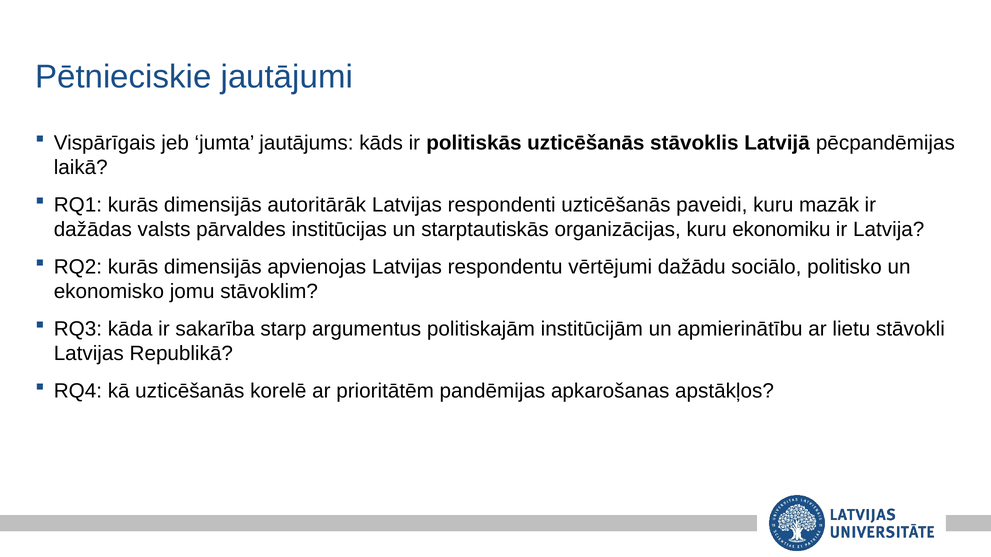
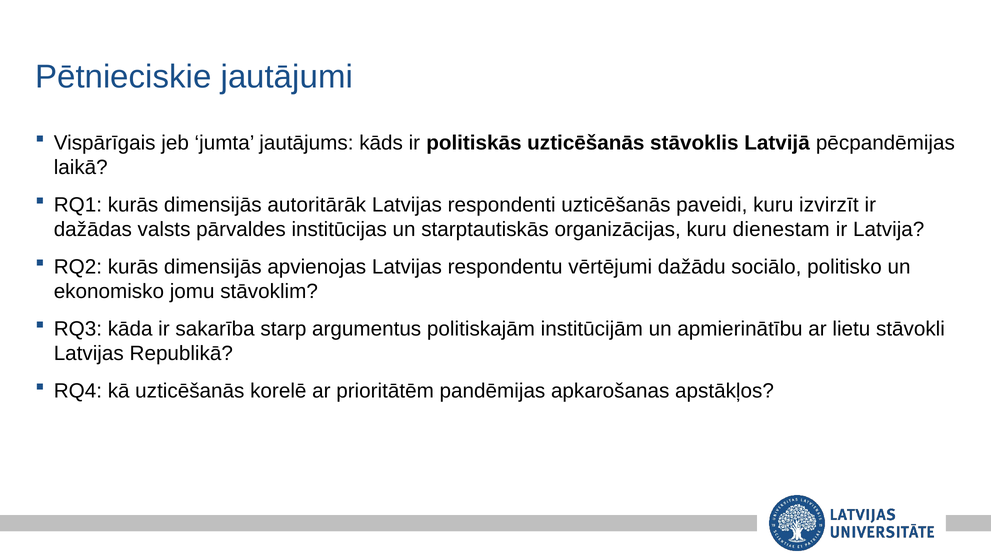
mazāk: mazāk -> izvirzīt
ekonomiku: ekonomiku -> dienestam
